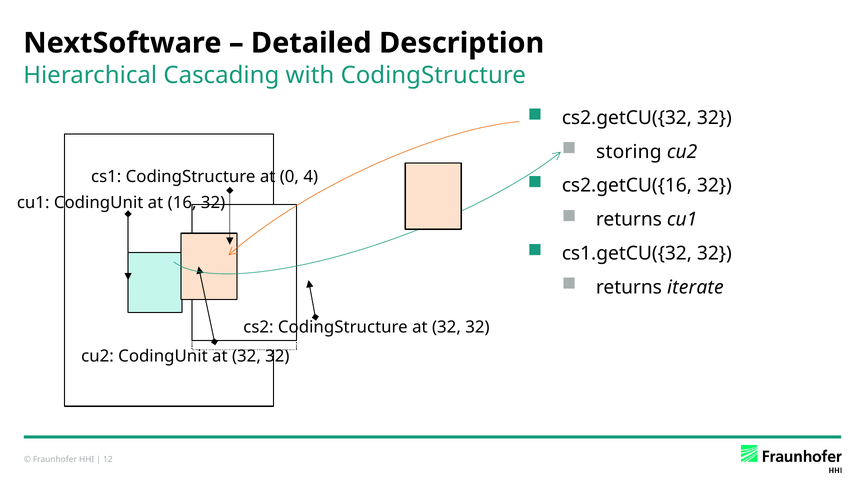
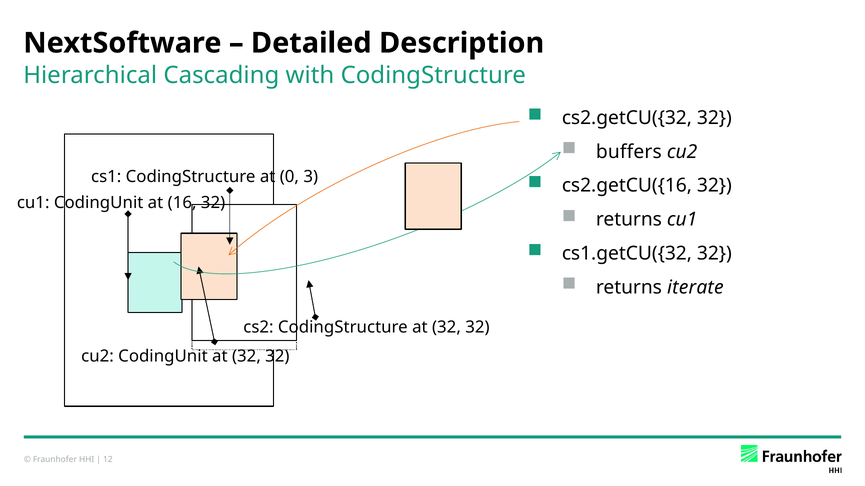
storing: storing -> buffers
4: 4 -> 3
